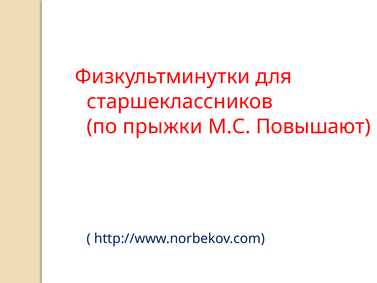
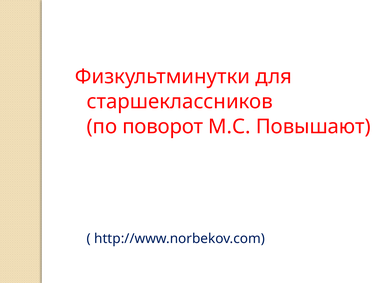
прыжки: прыжки -> поворот
